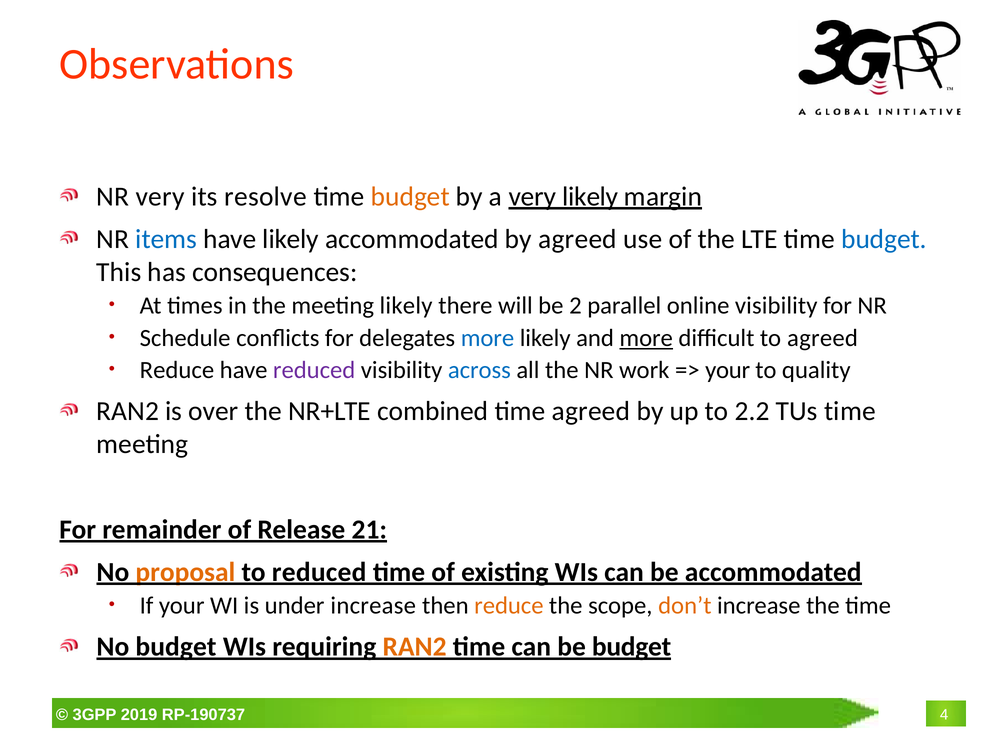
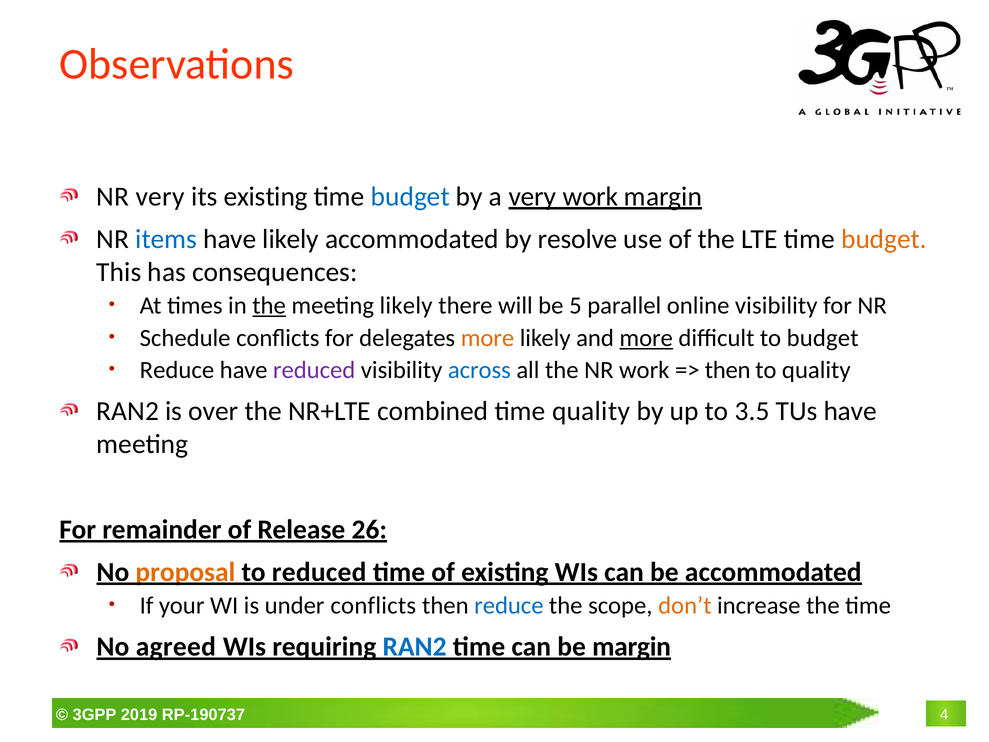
its resolve: resolve -> existing
budget at (410, 196) colour: orange -> blue
very likely: likely -> work
by agreed: agreed -> resolve
budget at (884, 239) colour: blue -> orange
the at (269, 306) underline: none -> present
2: 2 -> 5
more at (487, 338) colour: blue -> orange
to agreed: agreed -> budget
your at (728, 370): your -> then
time agreed: agreed -> quality
2.2: 2.2 -> 3.5
TUs time: time -> have
21: 21 -> 26
under increase: increase -> conflicts
reduce at (509, 605) colour: orange -> blue
No budget: budget -> agreed
RAN2 at (415, 647) colour: orange -> blue
be budget: budget -> margin
